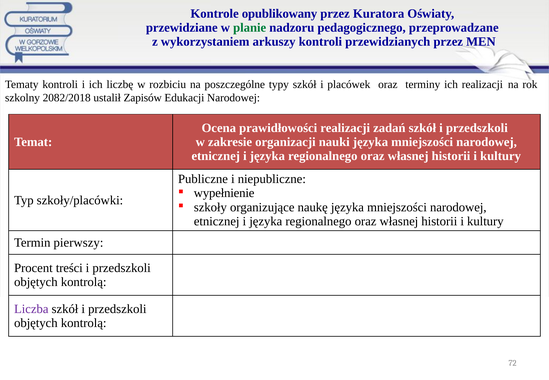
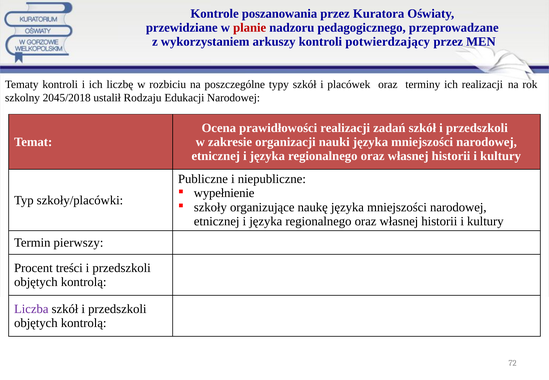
opublikowany: opublikowany -> poszanowania
planie colour: green -> red
przewidzianych: przewidzianych -> potwierdzający
2082/2018: 2082/2018 -> 2045/2018
Zapisów: Zapisów -> Rodzaju
